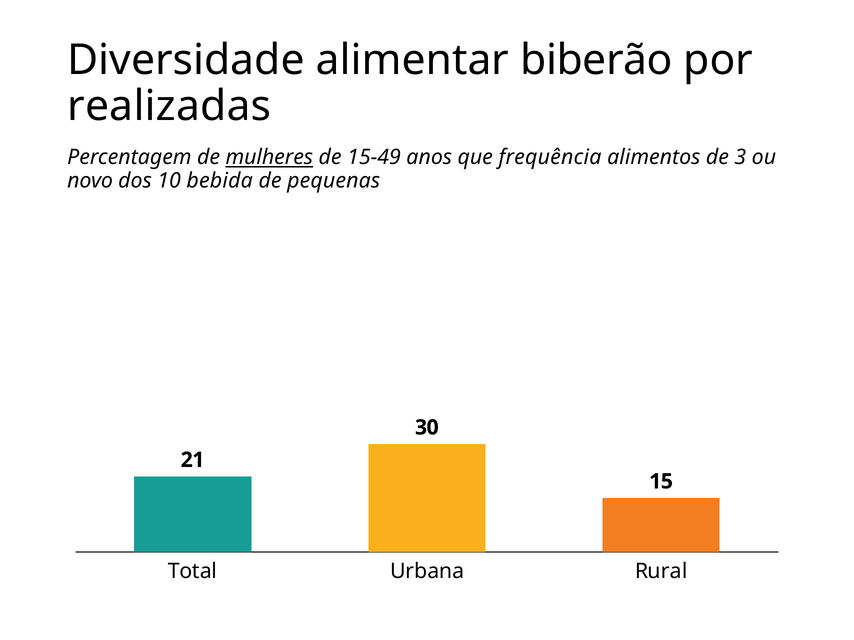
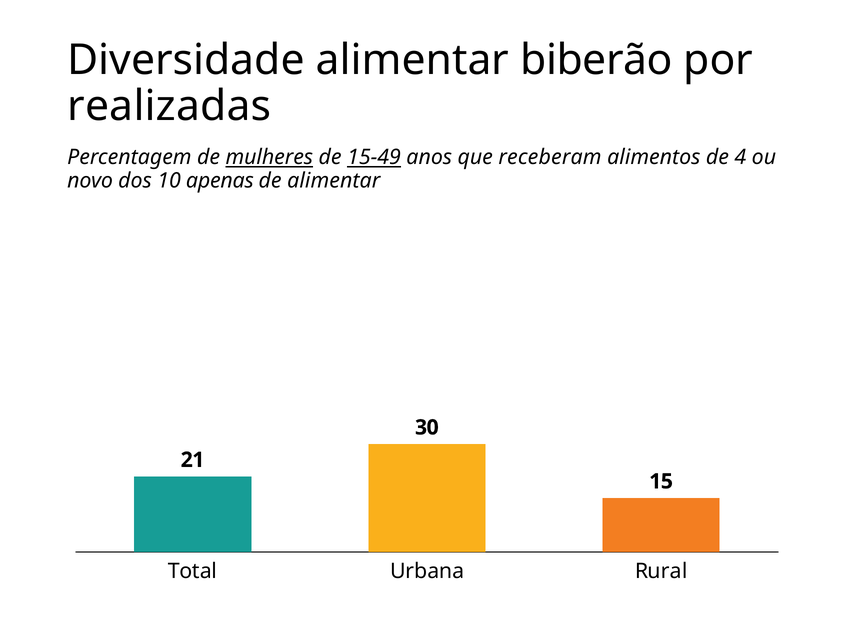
15-49 underline: none -> present
frequência: frequência -> receberam
3: 3 -> 4
bebida: bebida -> apenas
de pequenas: pequenas -> alimentar
